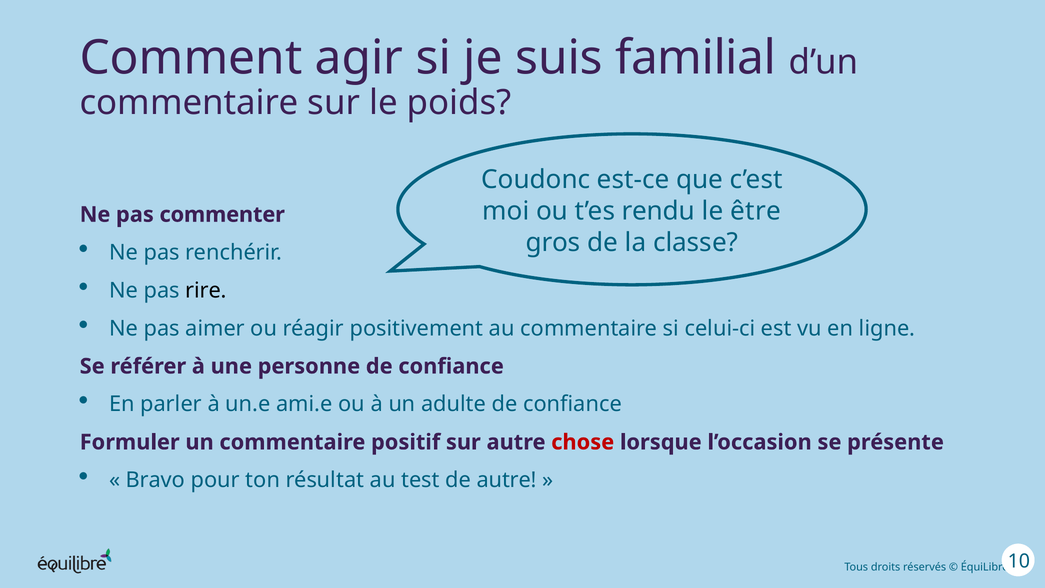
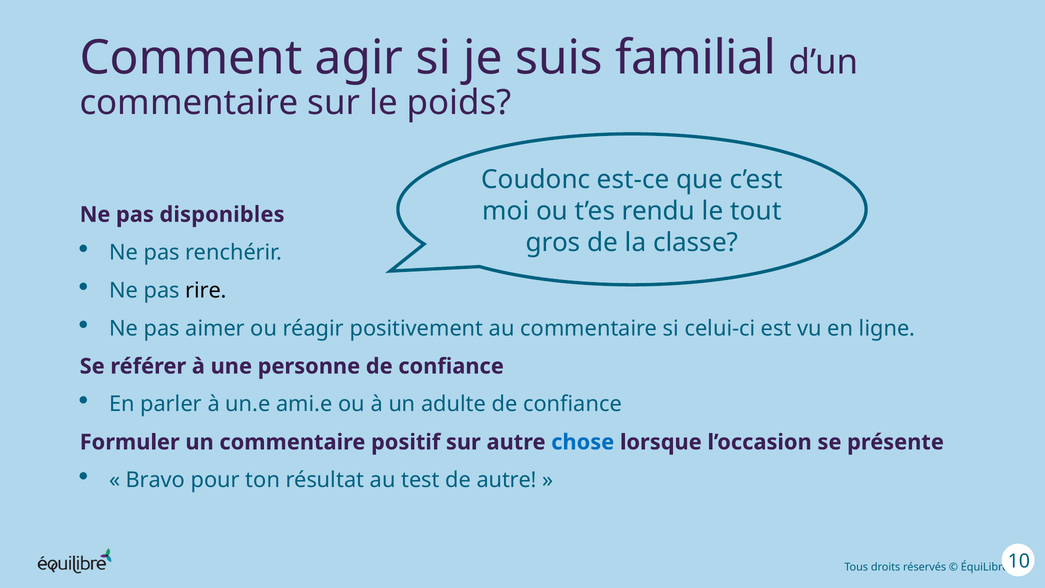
être: être -> tout
commenter: commenter -> disponibles
chose colour: red -> blue
